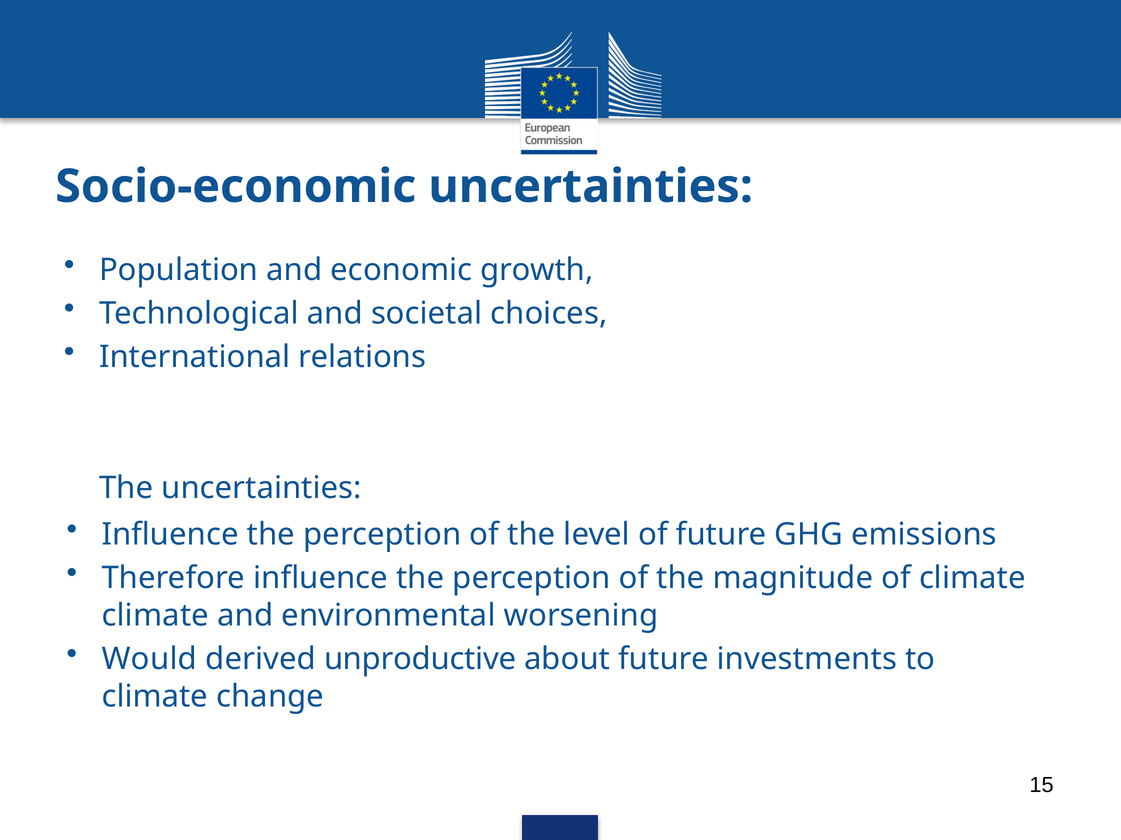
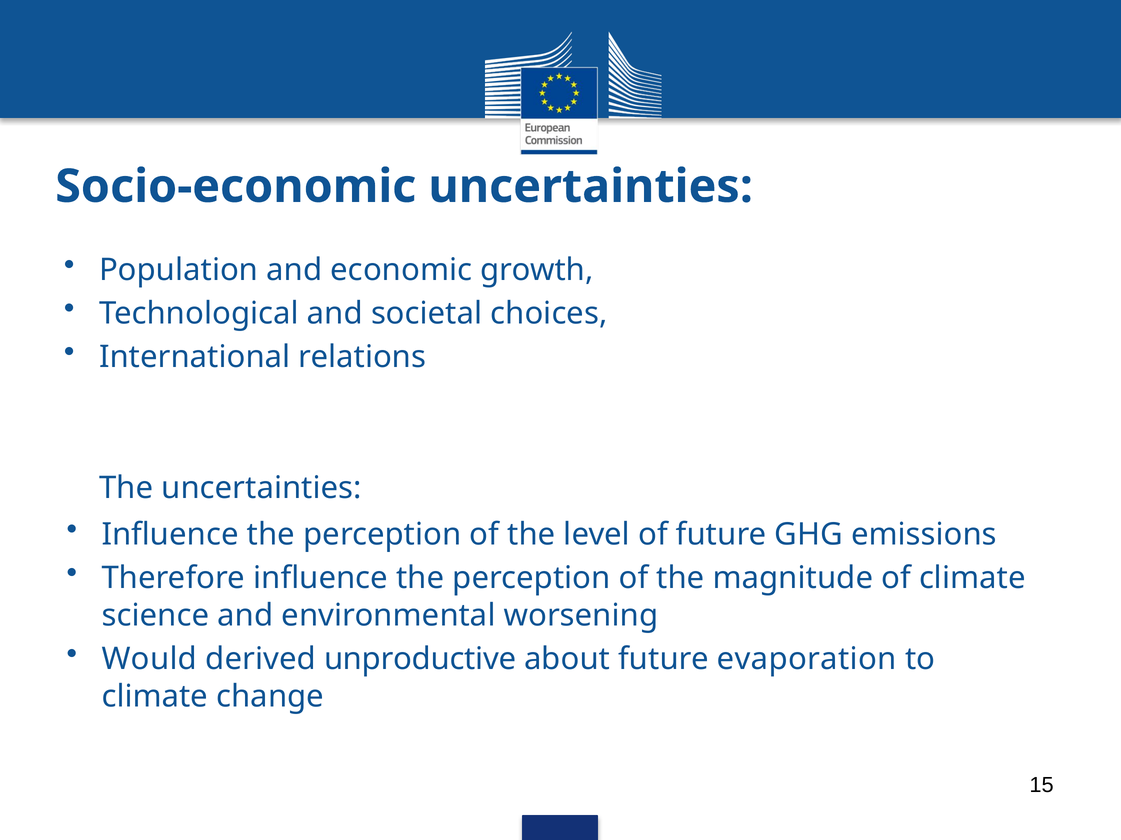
climate at (155, 616): climate -> science
investments: investments -> evaporation
